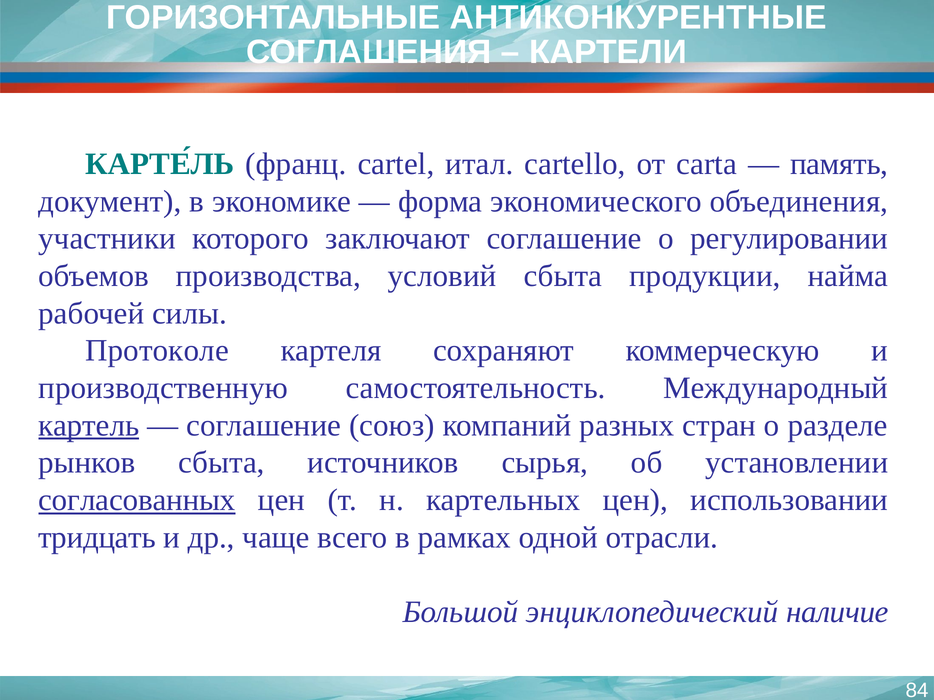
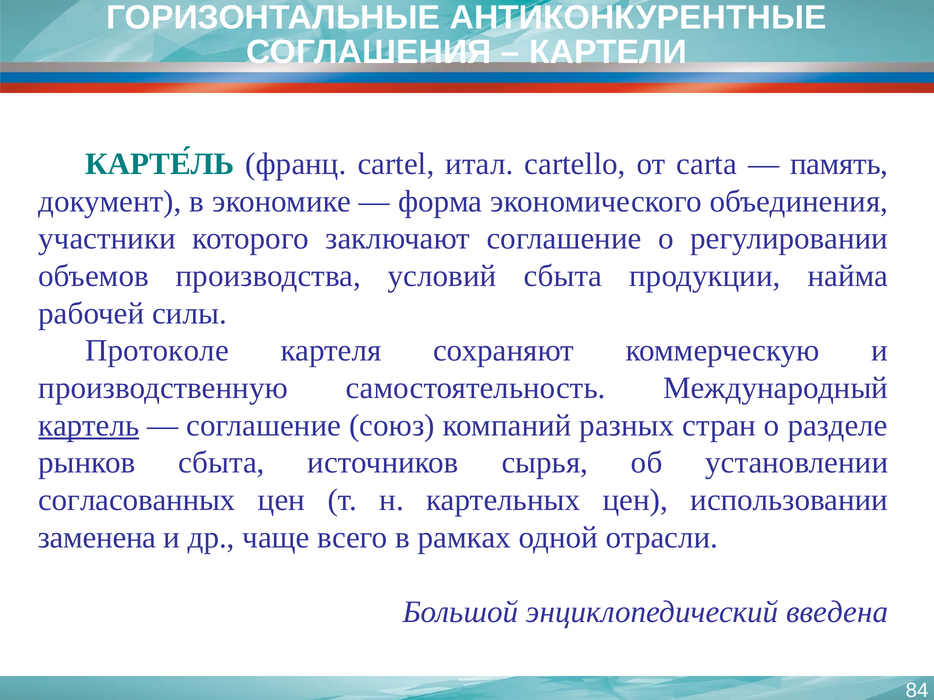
согласованных underline: present -> none
тридцать: тридцать -> заменена
наличие: наличие -> введена
